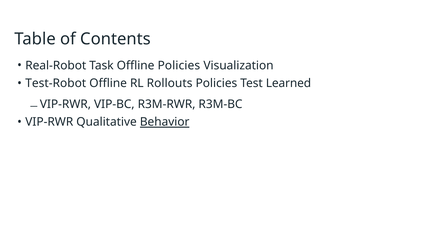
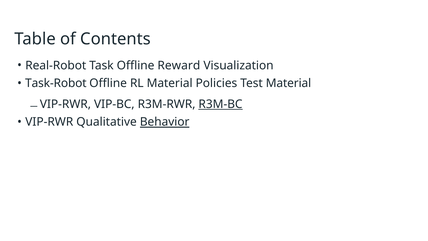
Offline Policies: Policies -> Reward
Test-Robot: Test-Robot -> Task-Robot
RL Rollouts: Rollouts -> Material
Test Learned: Learned -> Material
R3M-BC underline: none -> present
